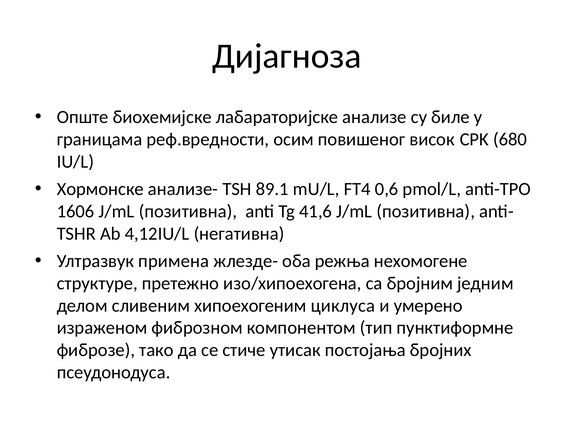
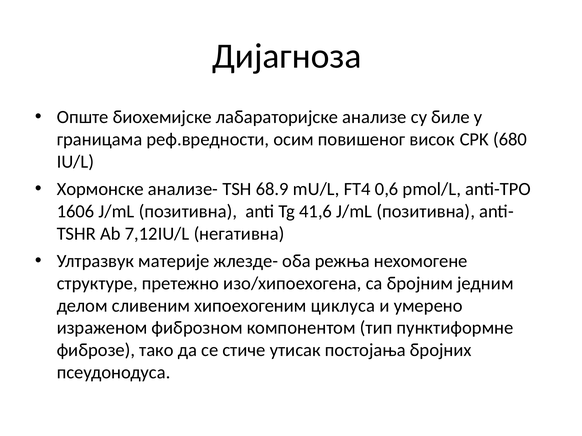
89.1: 89.1 -> 68.9
4,12IU/L: 4,12IU/L -> 7,12IU/L
примена: примена -> материје
